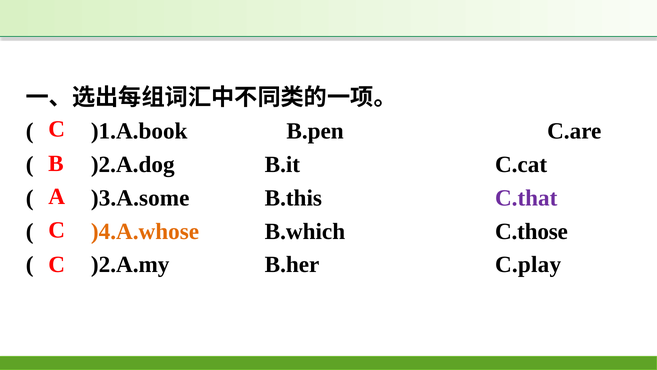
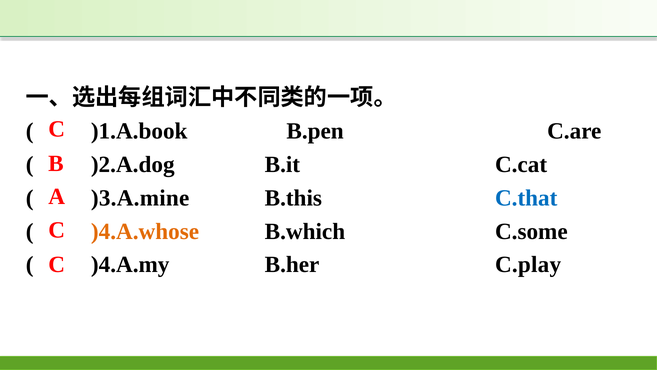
)3.A.some: )3.A.some -> )3.A.mine
C.that colour: purple -> blue
C.those: C.those -> C.some
)2.A.my: )2.A.my -> )4.A.my
